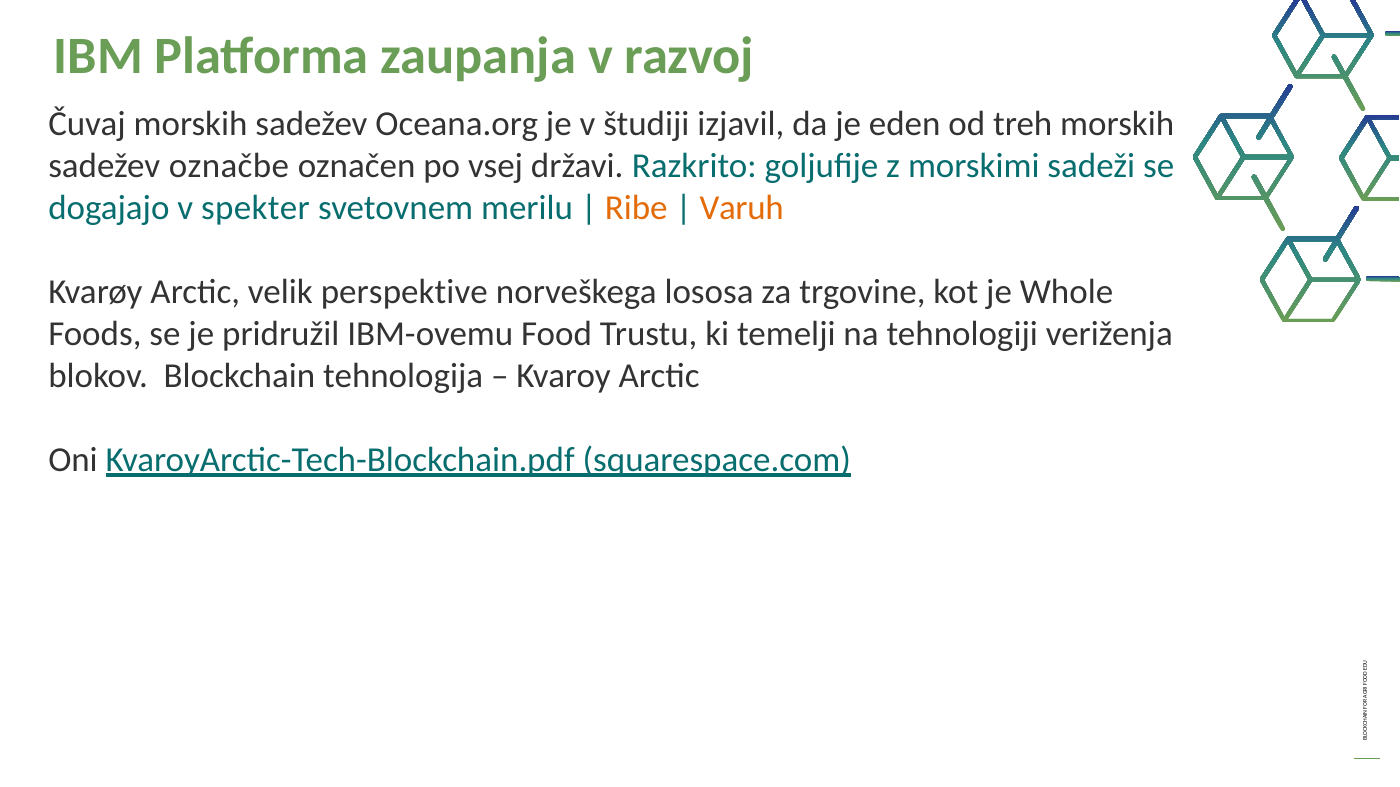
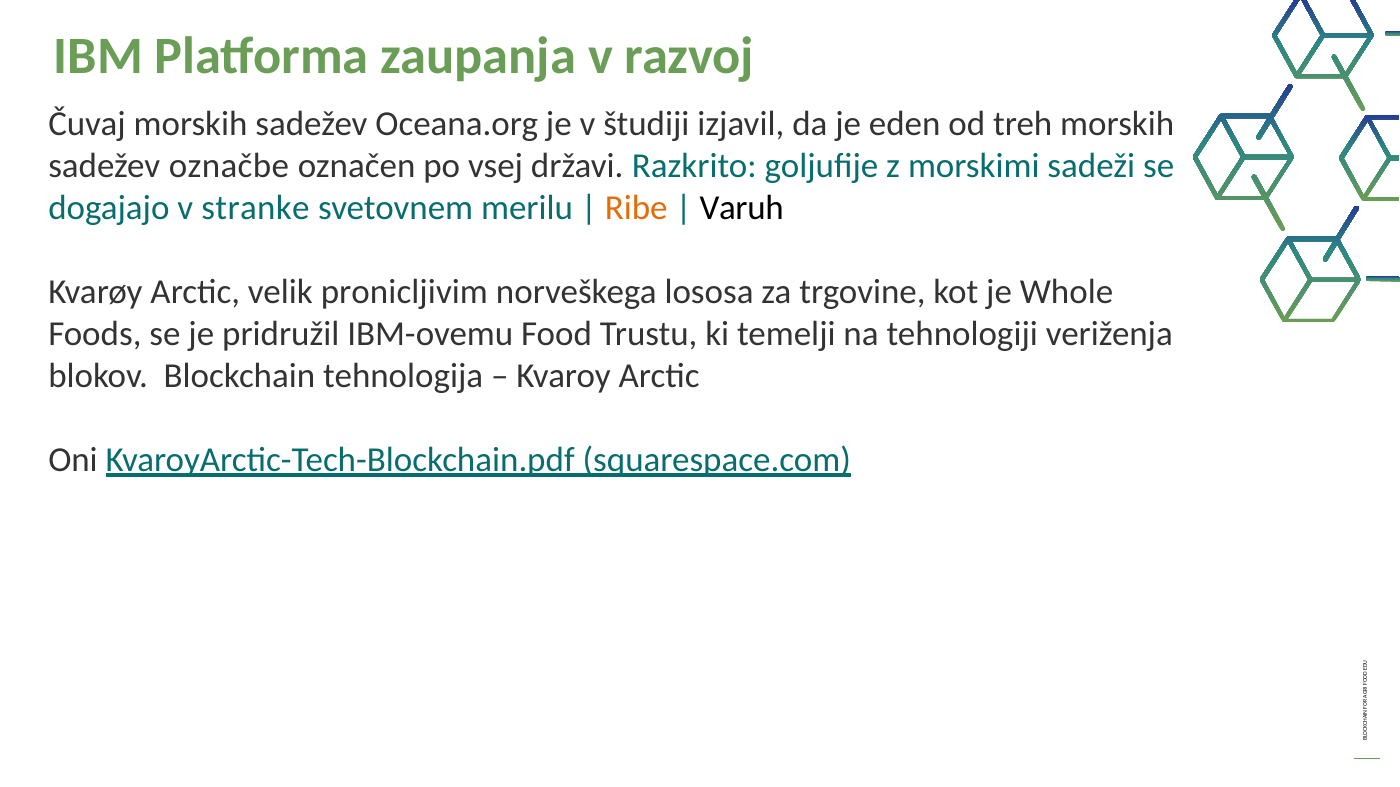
spekter: spekter -> stranke
Varuh colour: orange -> black
perspektive: perspektive -> pronicljivim
